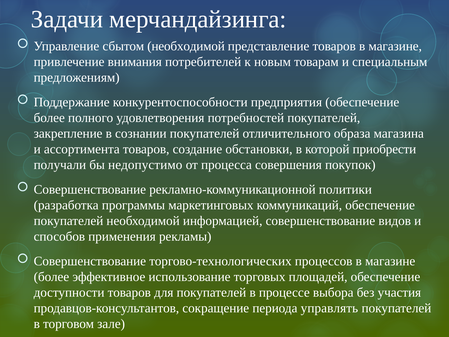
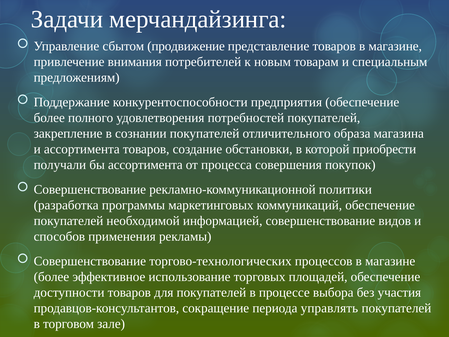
сбытом необходимой: необходимой -> продвижение
бы недопустимо: недопустимо -> ассортимента
